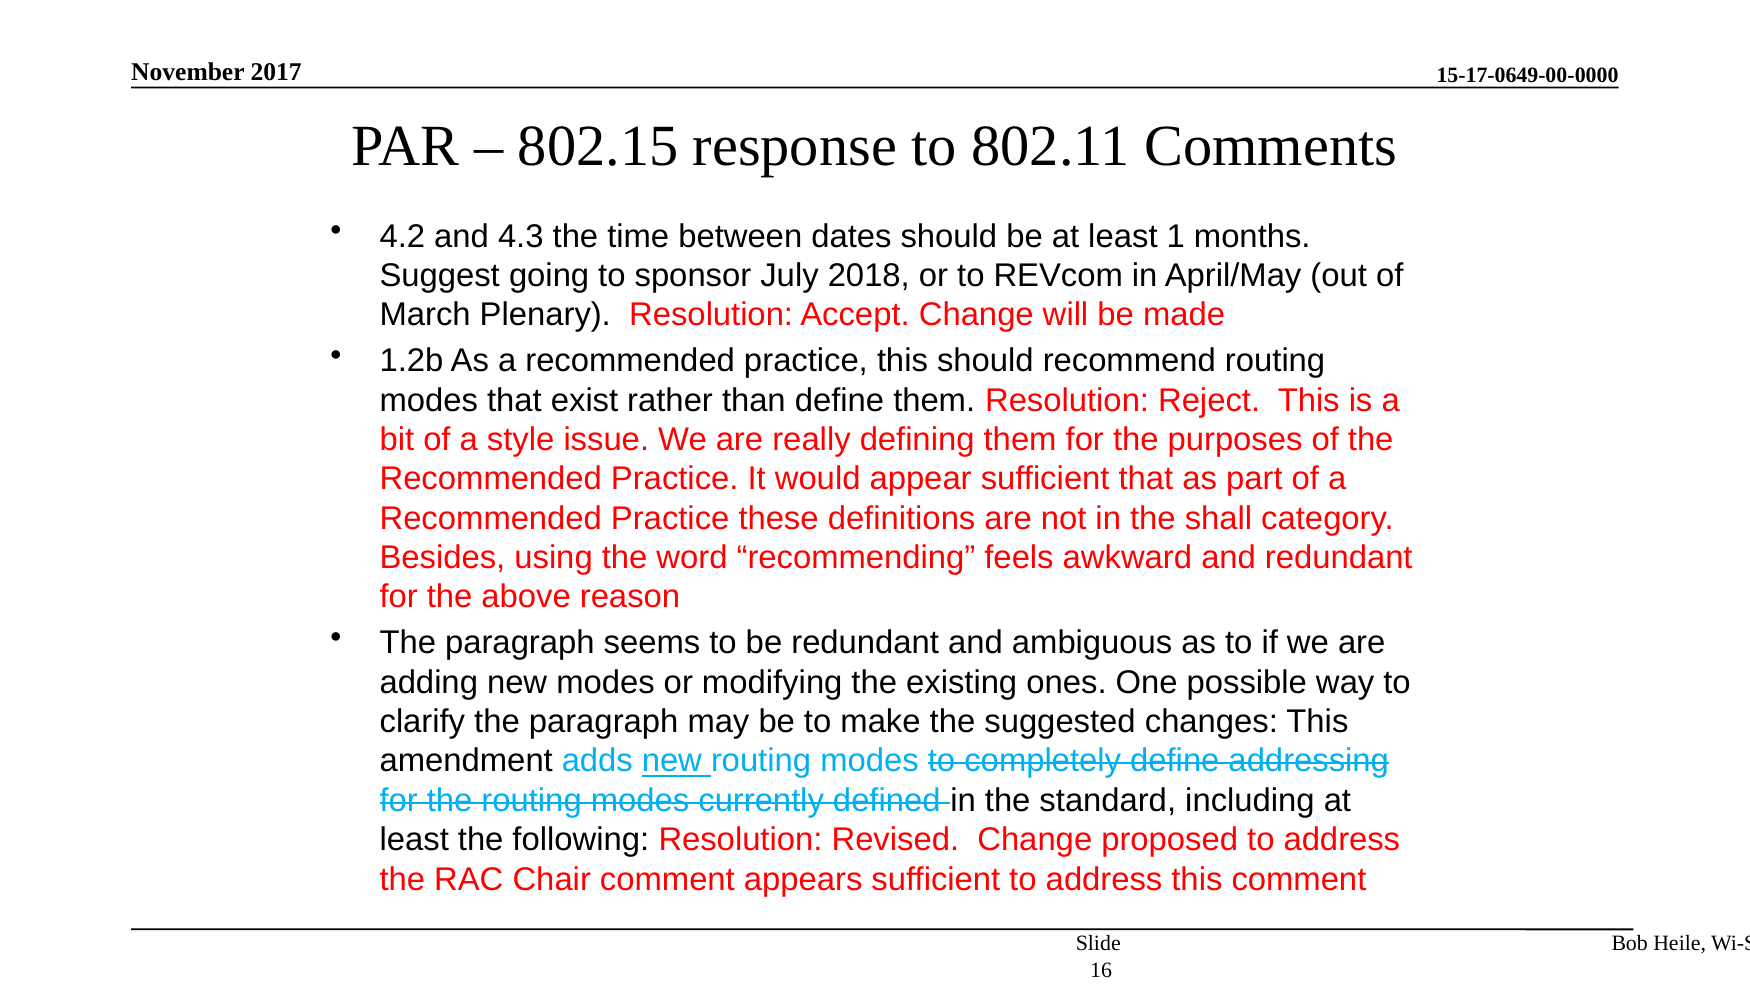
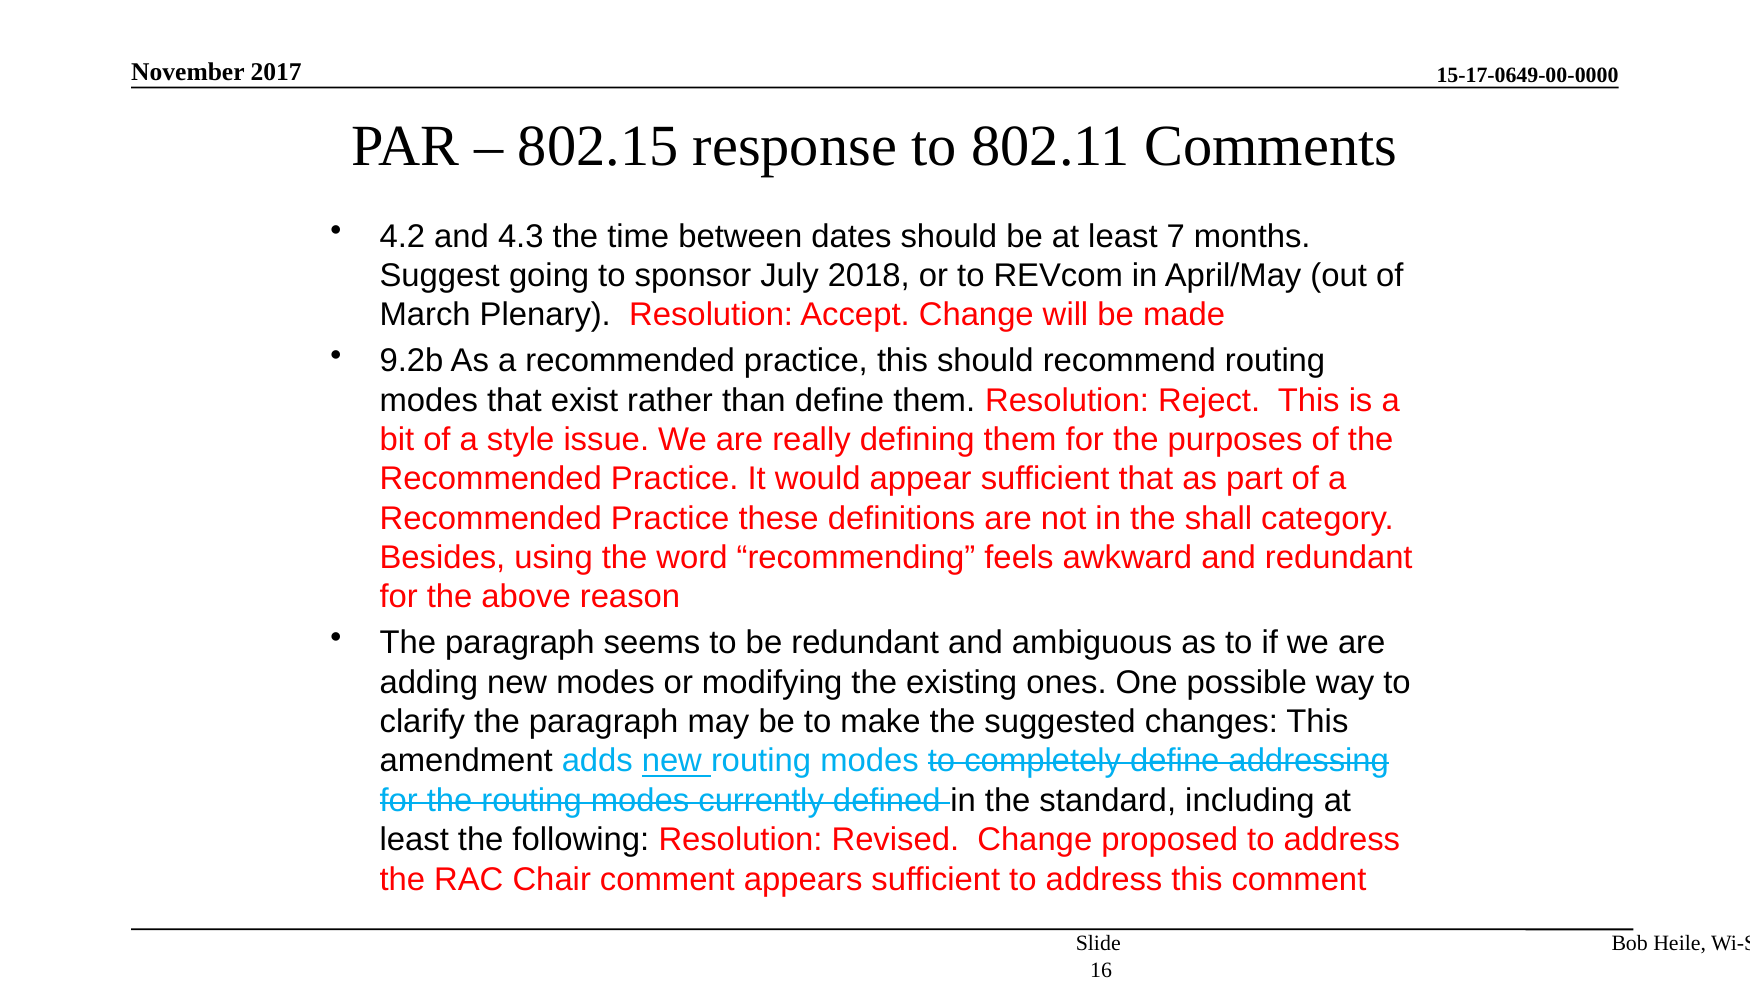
1: 1 -> 7
1.2b: 1.2b -> 9.2b
